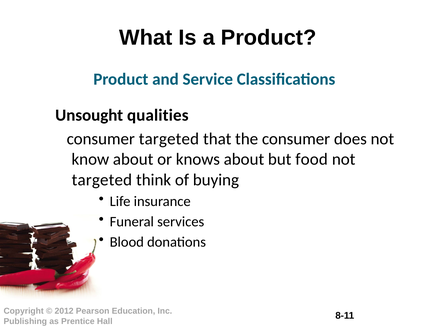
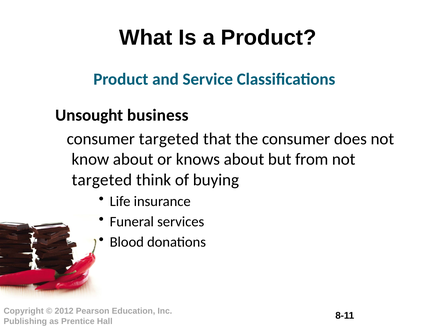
qualities: qualities -> business
food: food -> from
